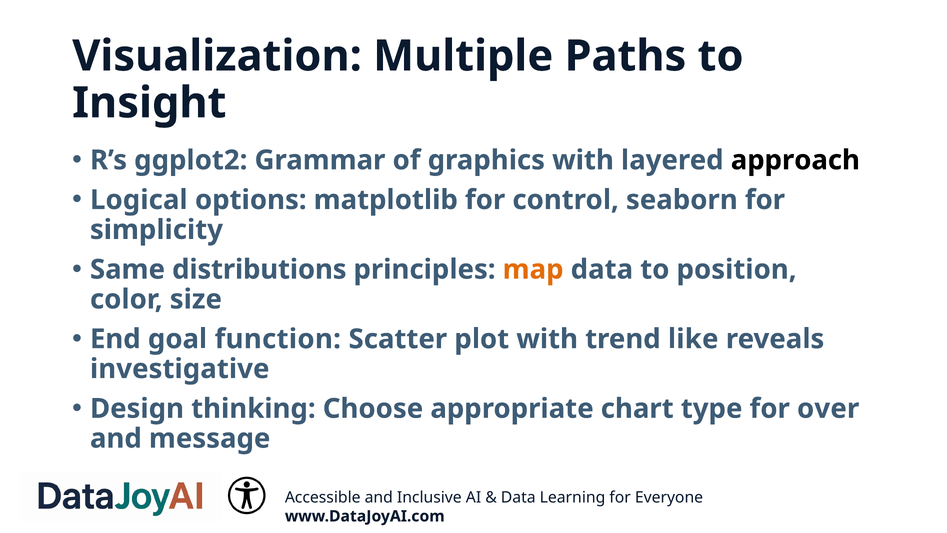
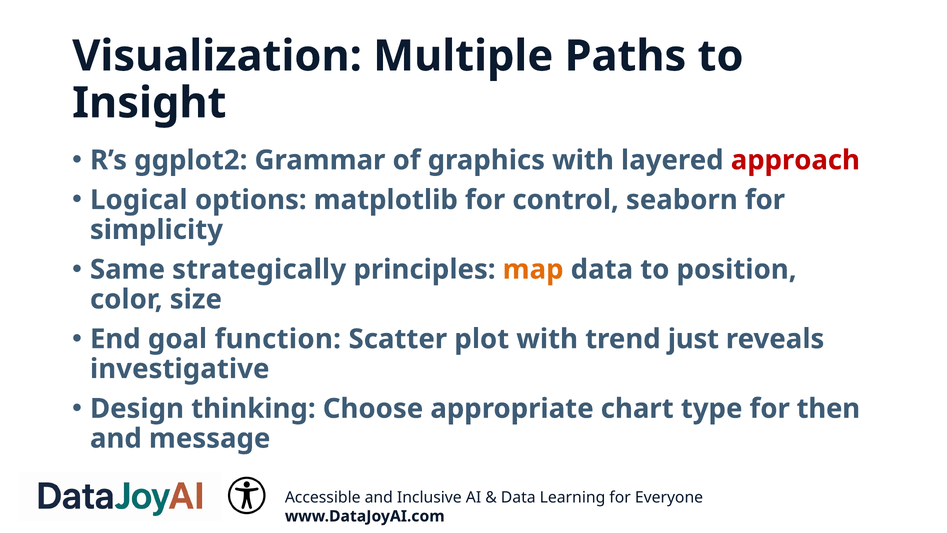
approach colour: black -> red
distributions: distributions -> strategically
like: like -> just
over: over -> then
